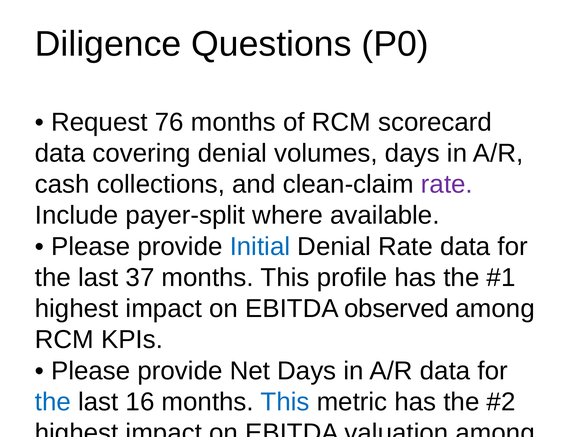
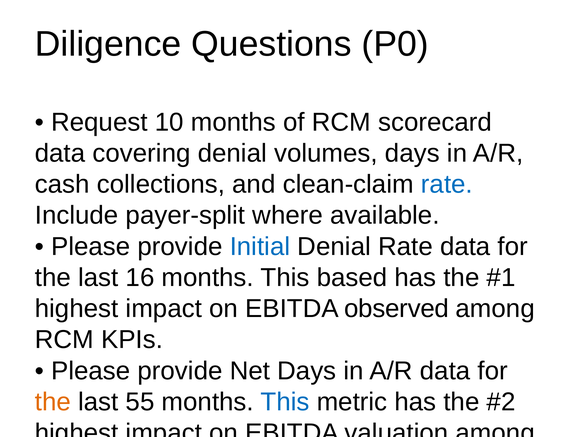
76: 76 -> 10
rate at (447, 184) colour: purple -> blue
37: 37 -> 16
profile: profile -> based
the at (53, 402) colour: blue -> orange
16: 16 -> 55
